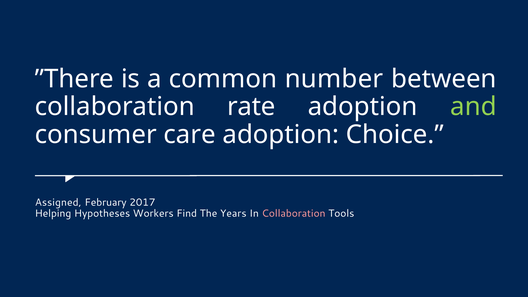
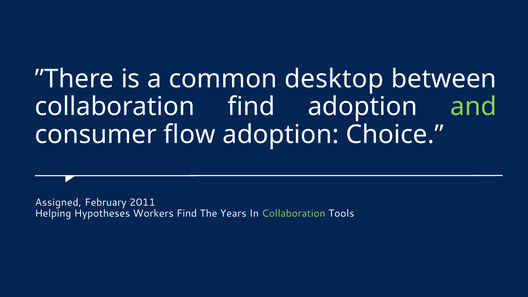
number: number -> desktop
collaboration rate: rate -> find
care: care -> flow
2017: 2017 -> 2011
Collaboration at (294, 213) colour: pink -> light green
